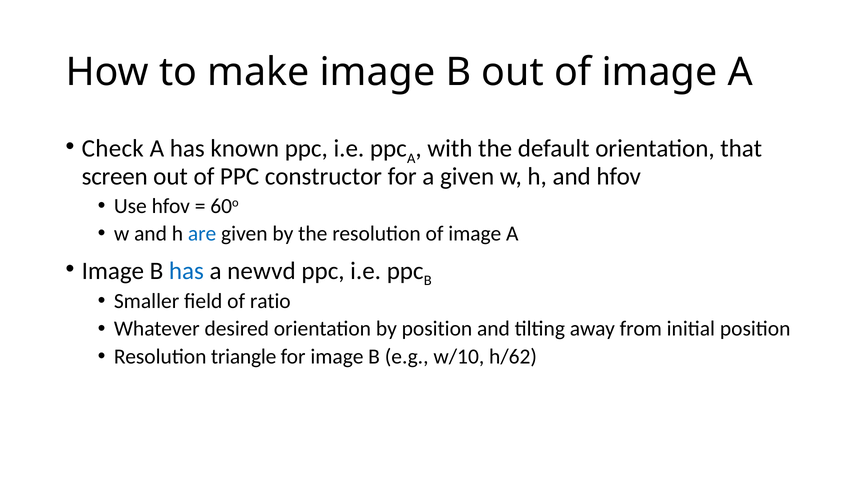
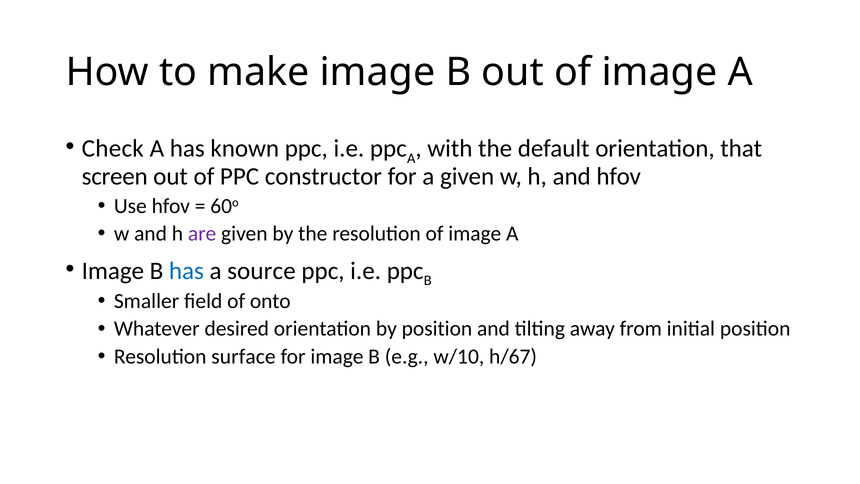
are colour: blue -> purple
newvd: newvd -> source
ratio: ratio -> onto
triangle: triangle -> surface
h/62: h/62 -> h/67
